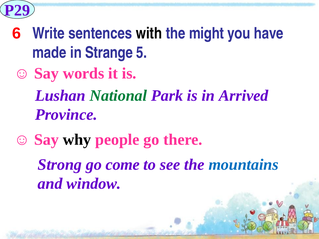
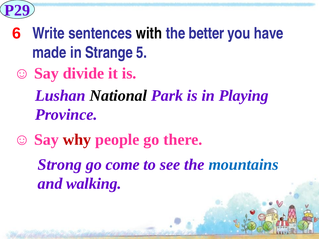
might: might -> better
words: words -> divide
National colour: green -> black
Arrived: Arrived -> Playing
why colour: black -> red
window: window -> walking
